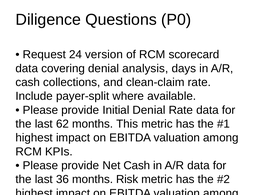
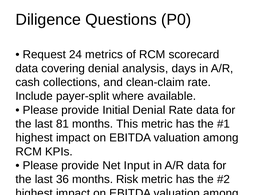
version: version -> metrics
62: 62 -> 81
Net Cash: Cash -> Input
